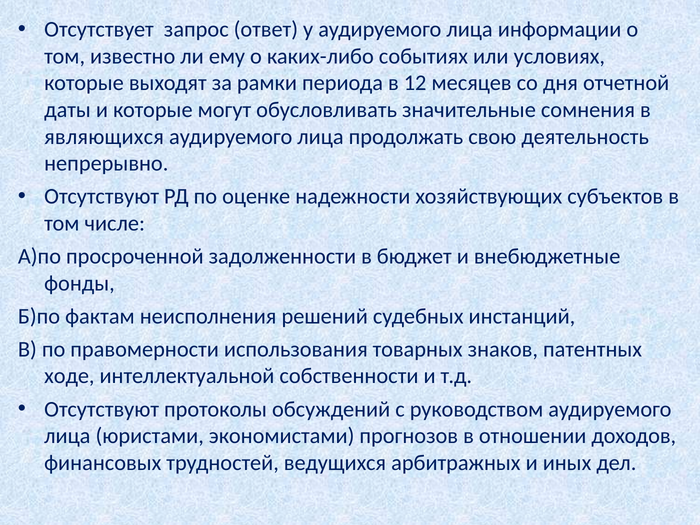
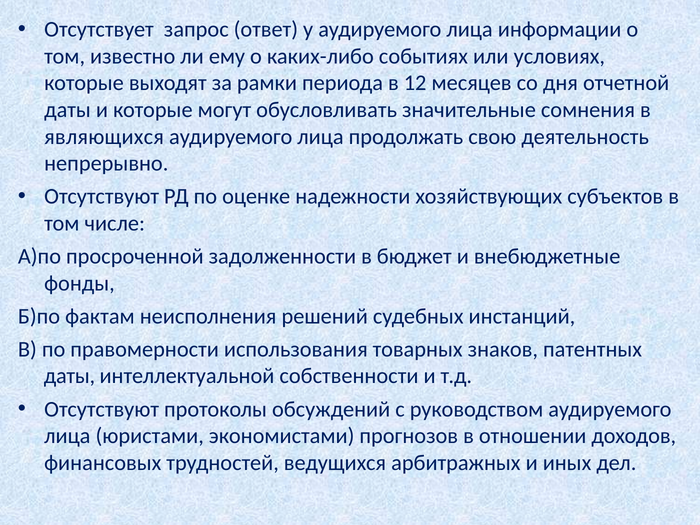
ходе at (69, 376): ходе -> даты
